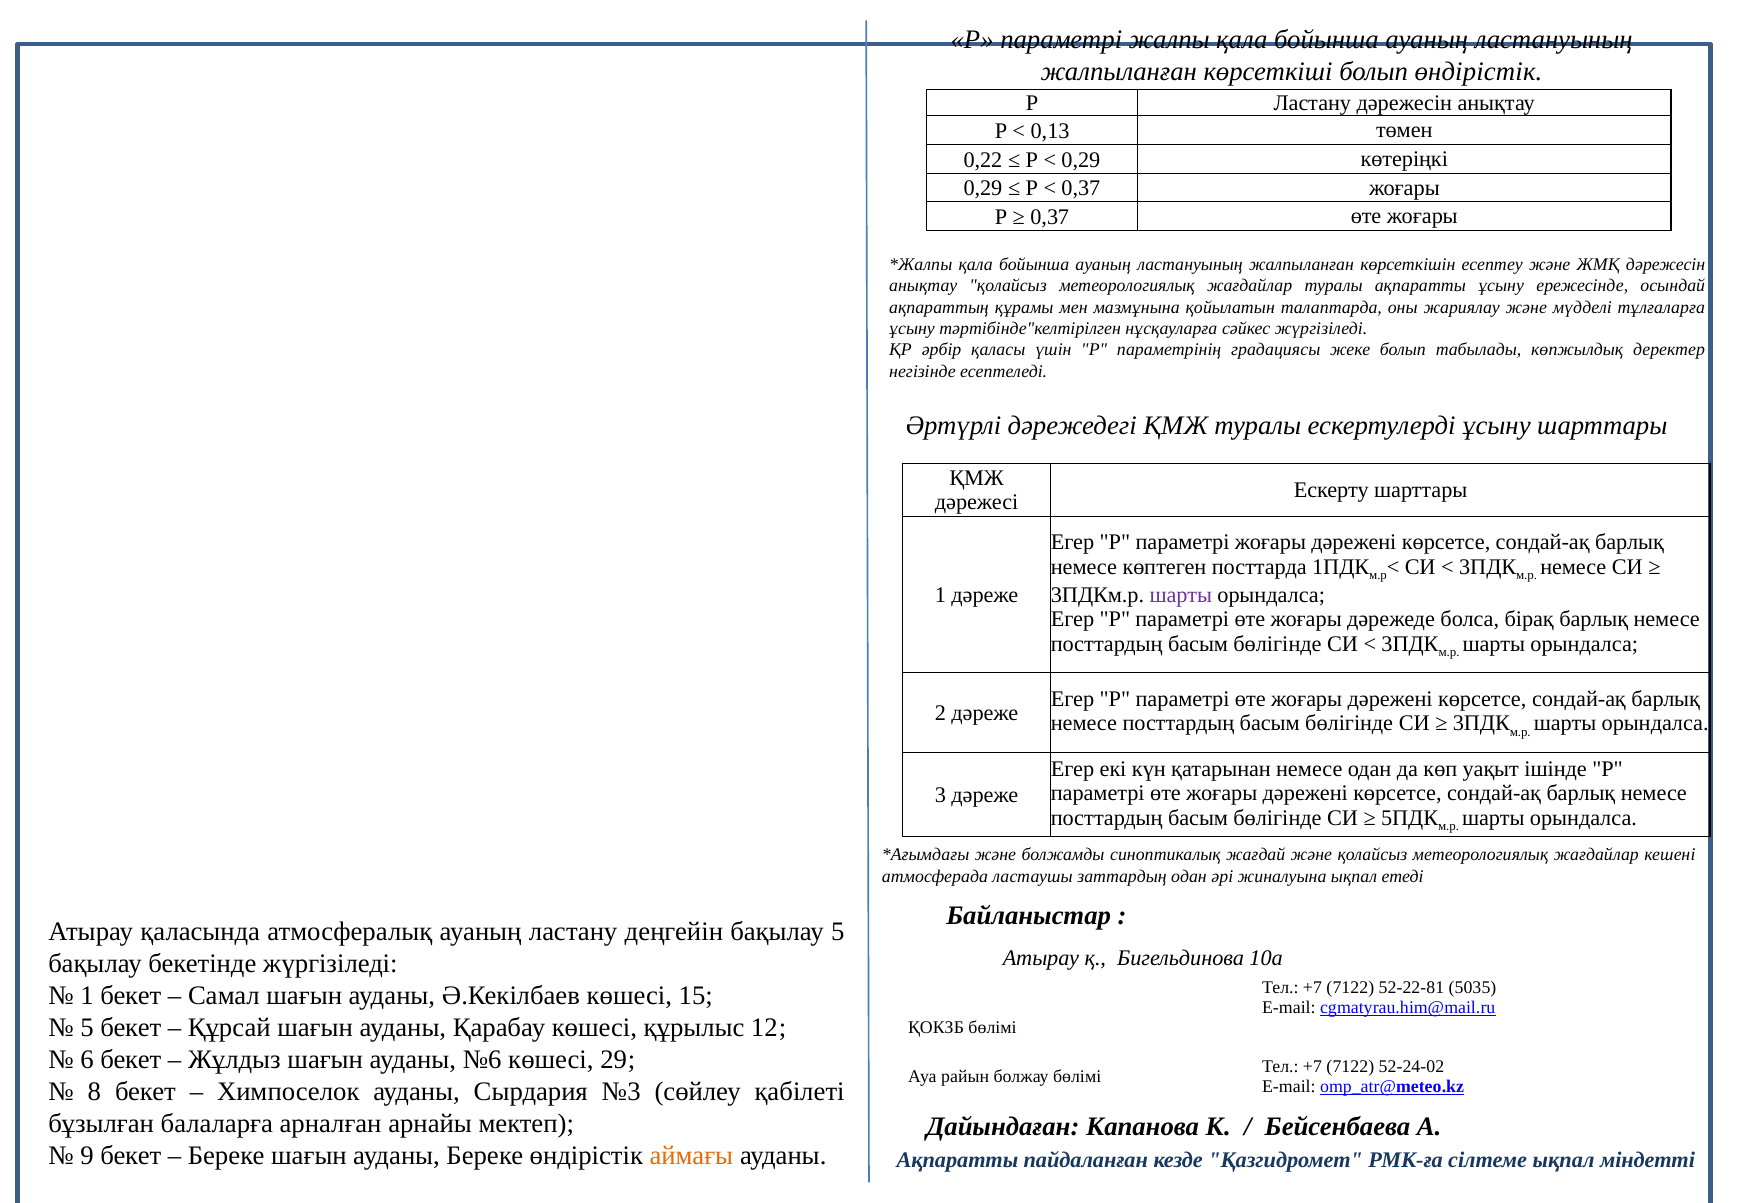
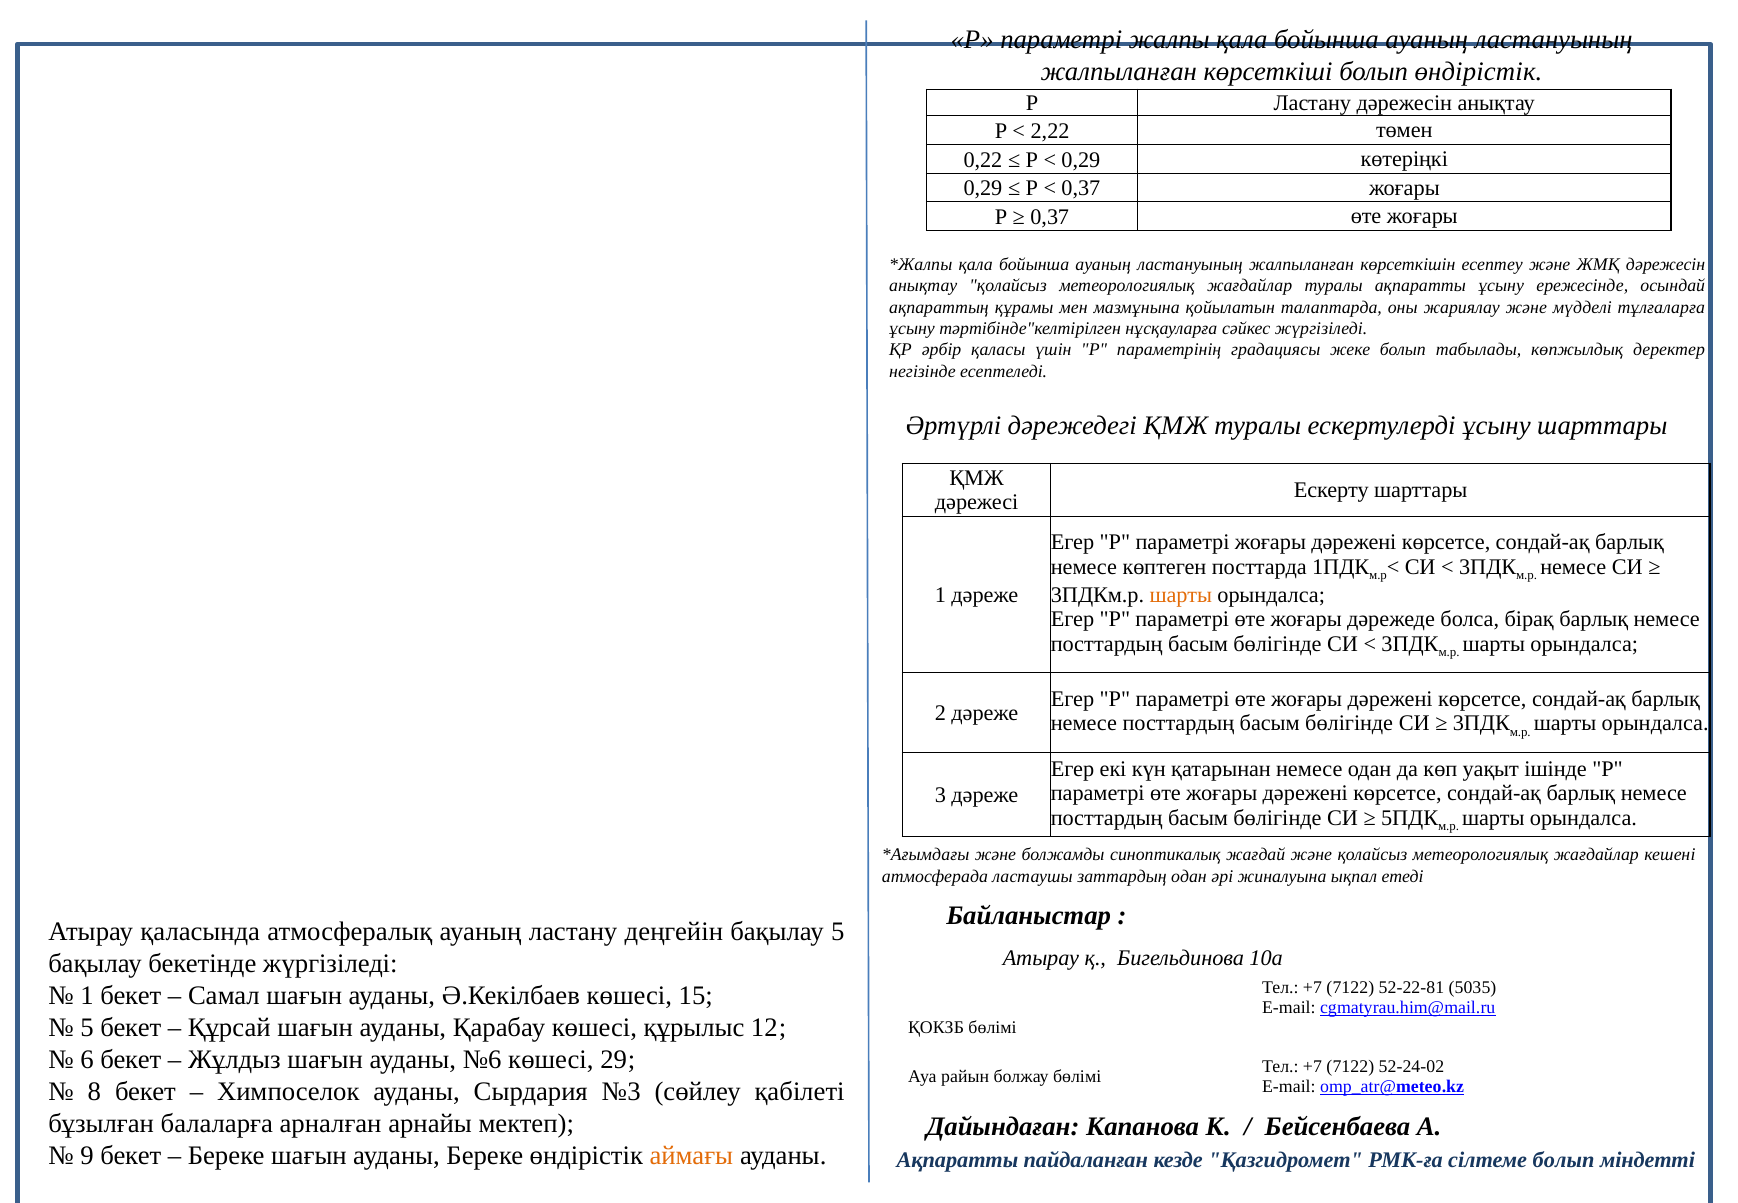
0,13: 0,13 -> 2,22
шарты at (1181, 595) colour: purple -> orange
сілтеме ықпал: ықпал -> болып
